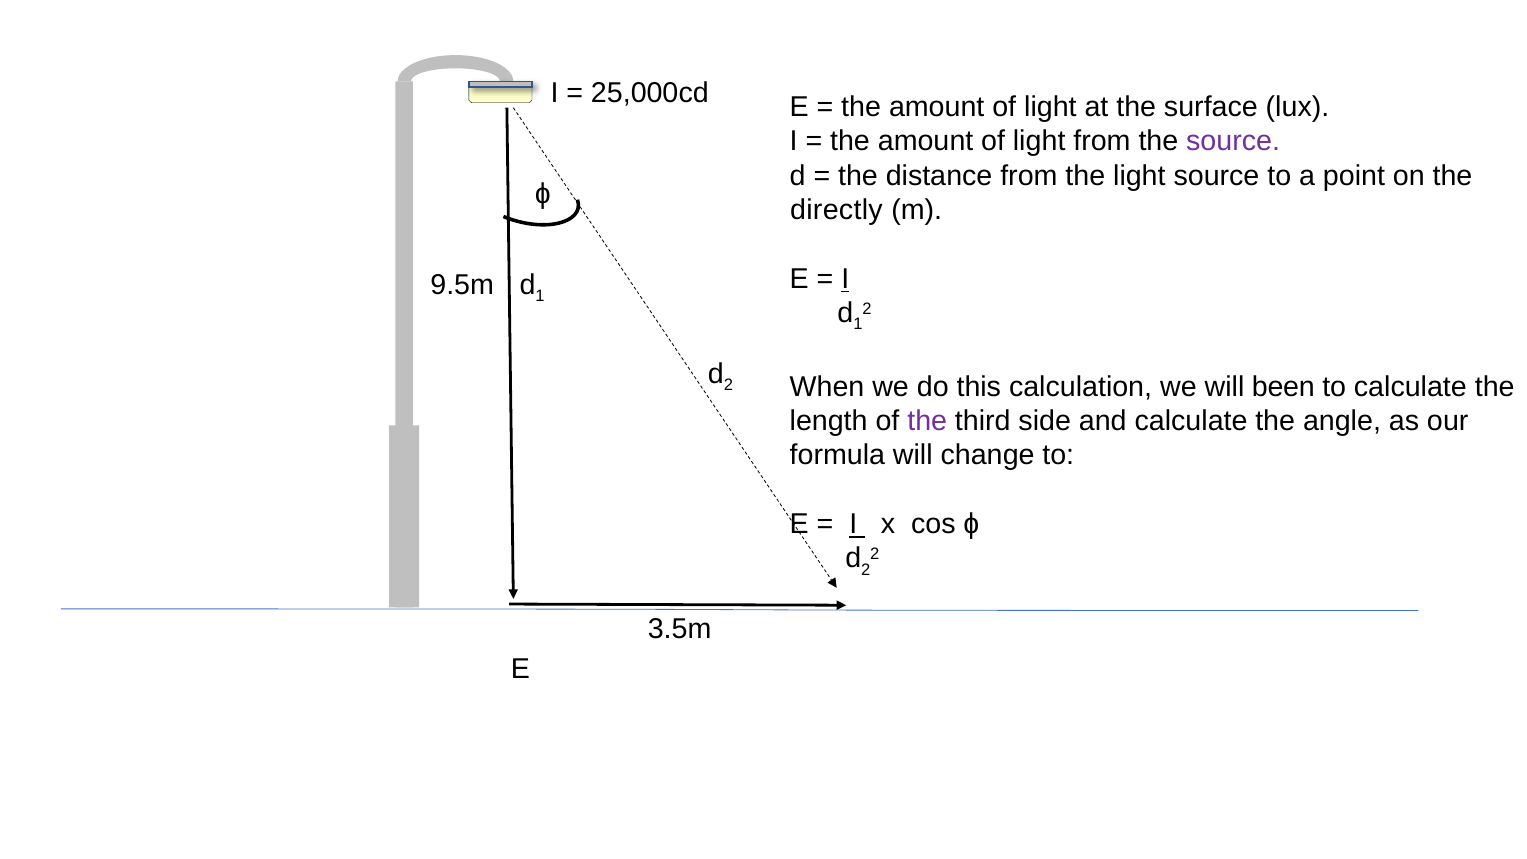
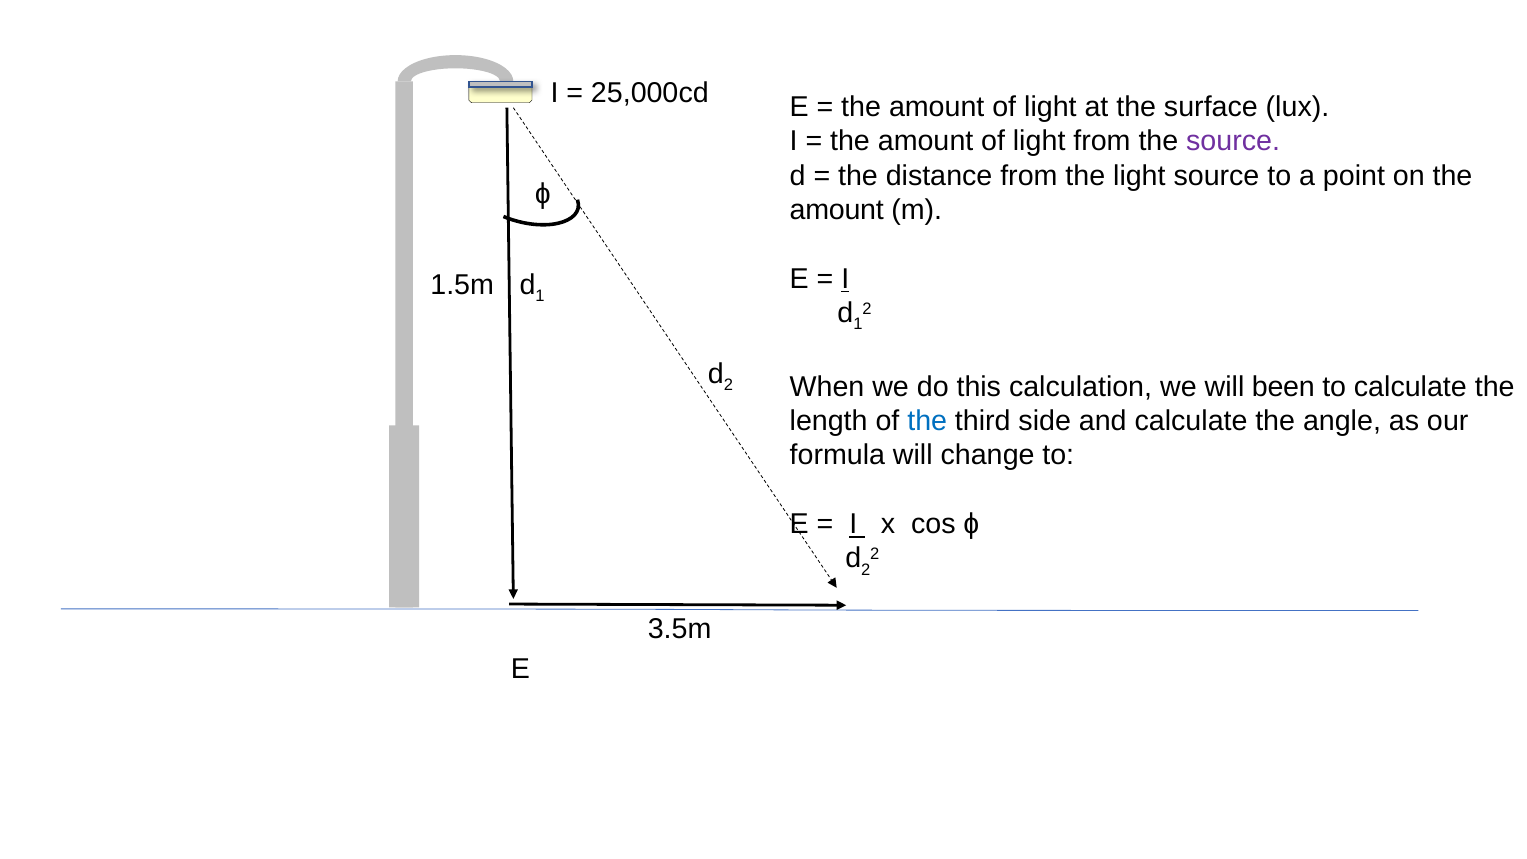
directly at (836, 210): directly -> amount
9.5m: 9.5m -> 1.5m
the at (927, 421) colour: purple -> blue
